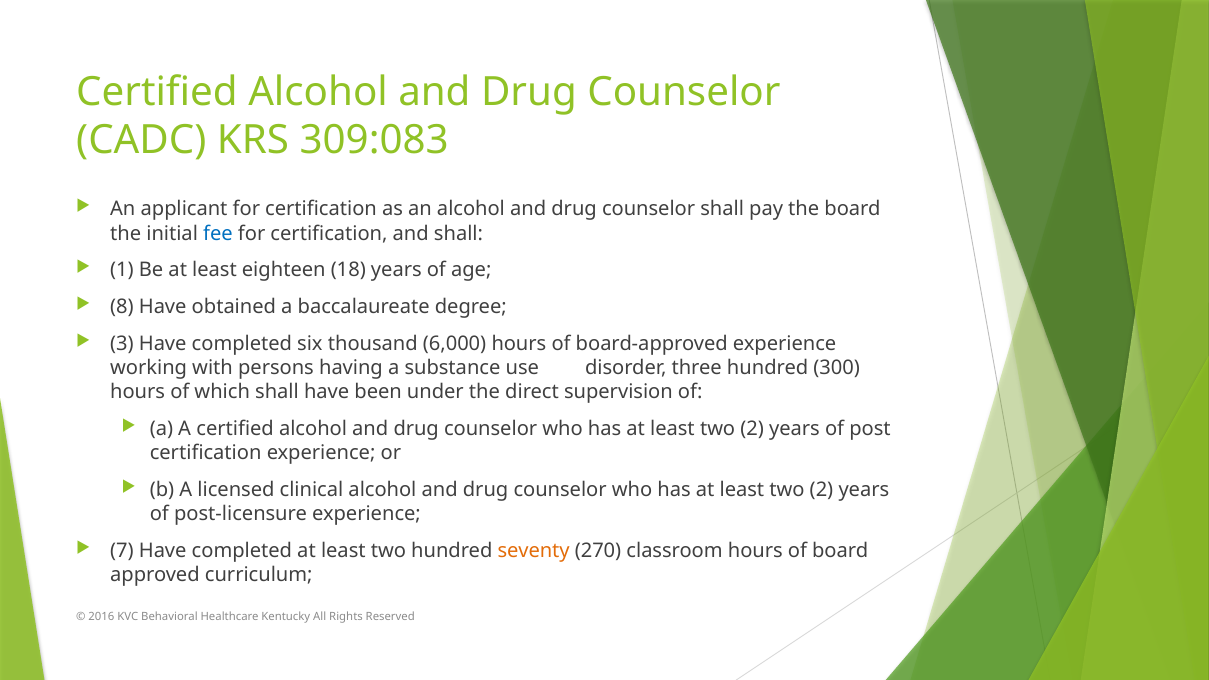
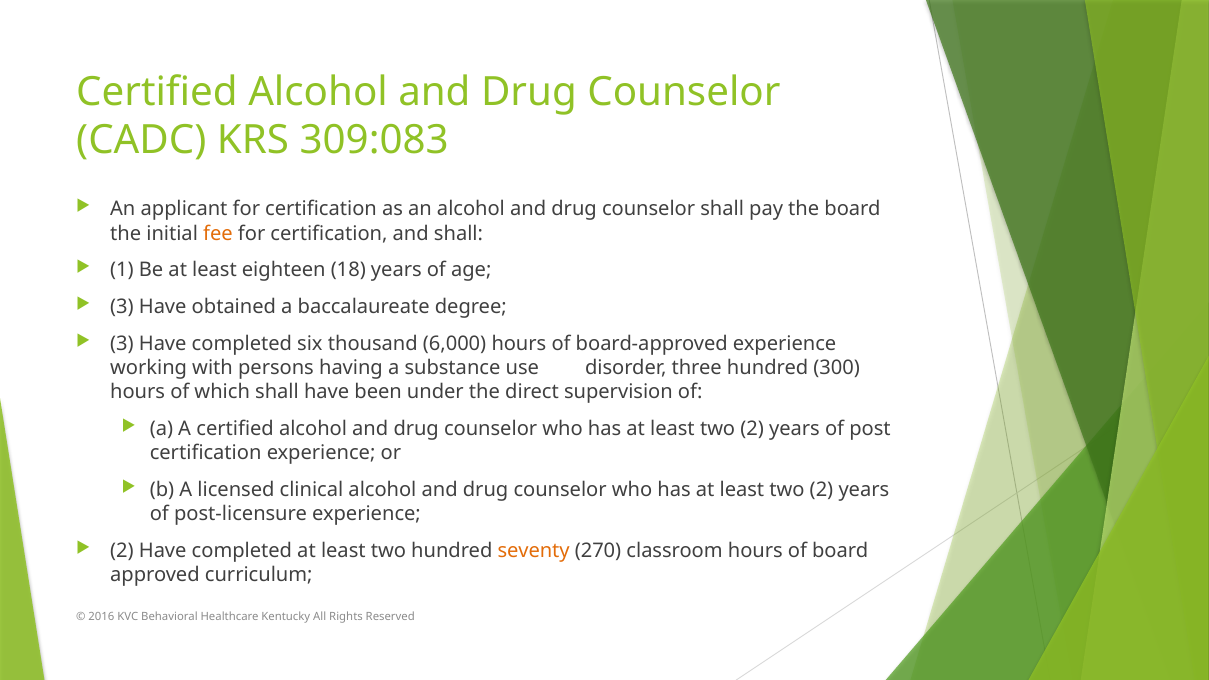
fee colour: blue -> orange
8 at (122, 307): 8 -> 3
7 at (122, 551): 7 -> 2
